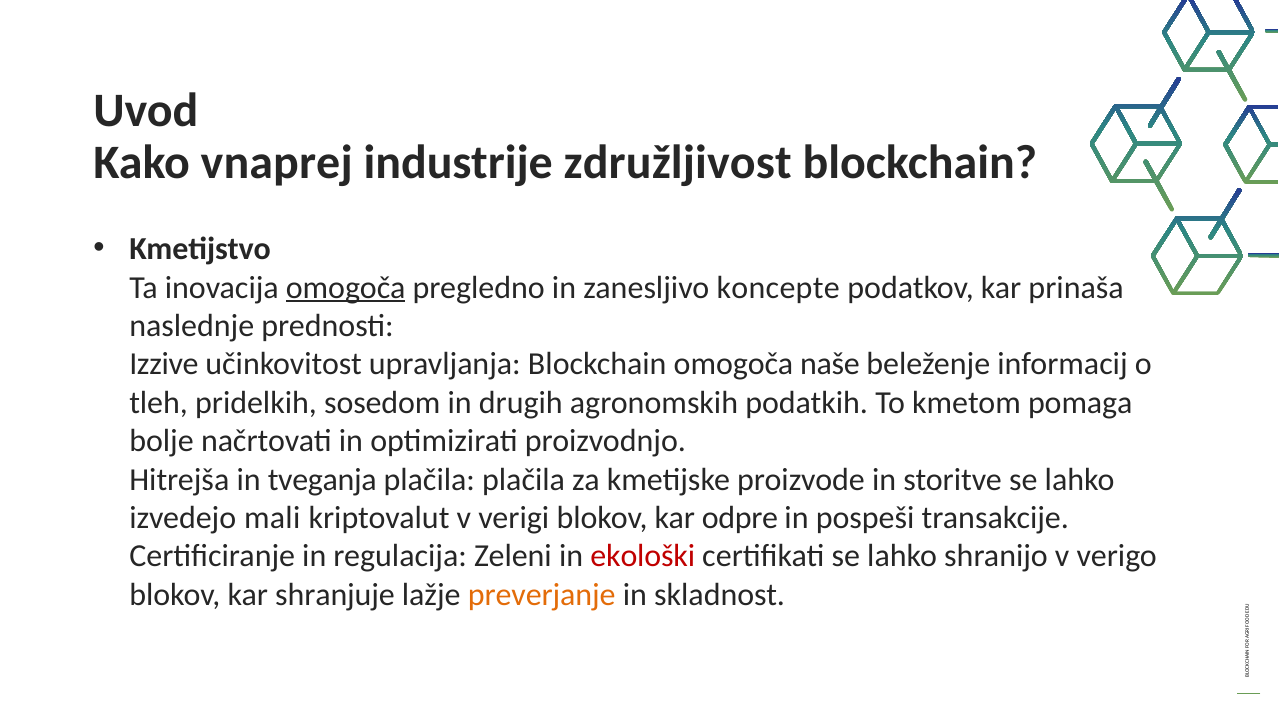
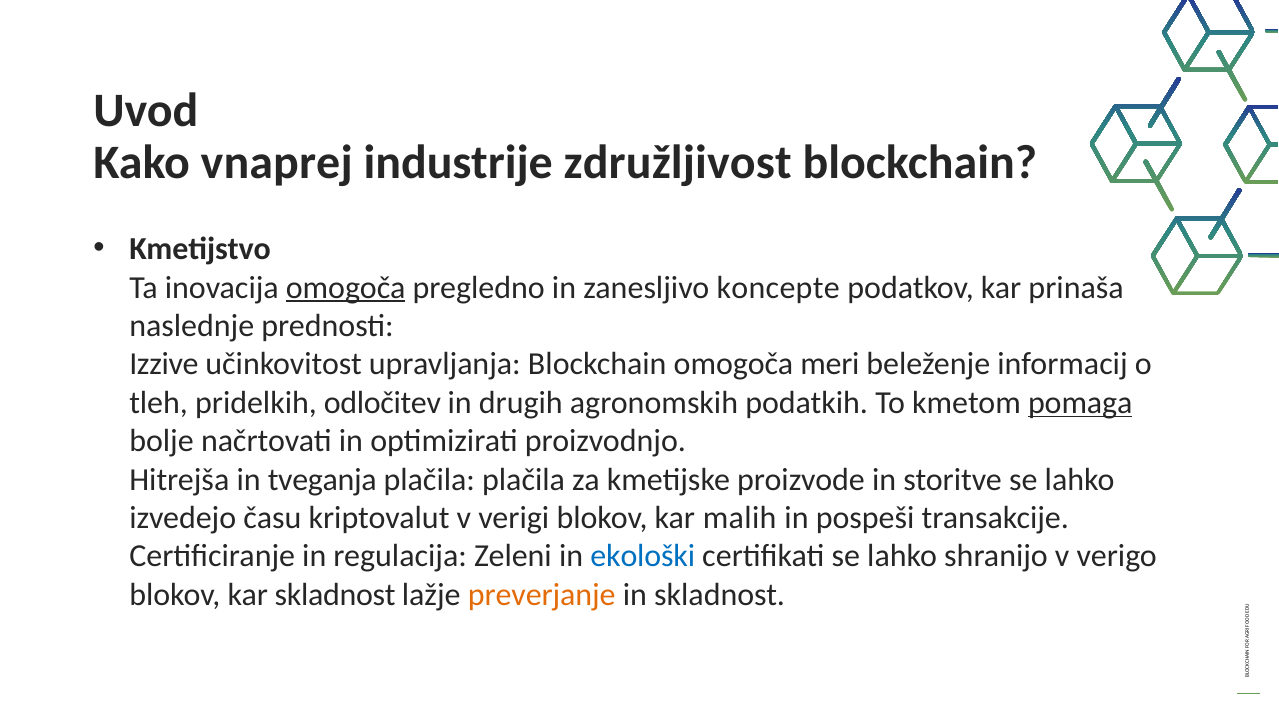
naše: naše -> meri
sosedom: sosedom -> odločitev
pomaga underline: none -> present
mali: mali -> času
odpre: odpre -> malih
ekološki colour: red -> blue
kar shranjuje: shranjuje -> skladnost
